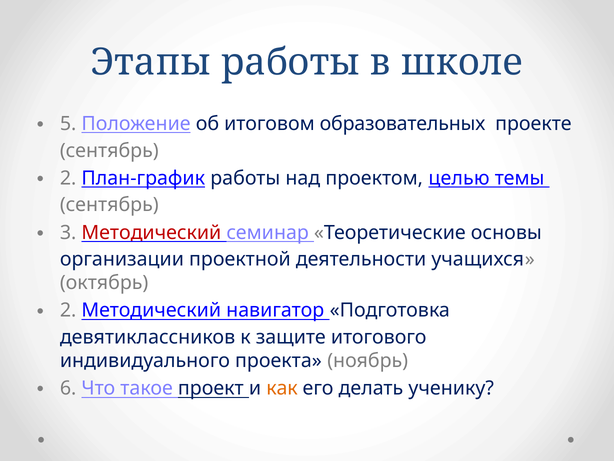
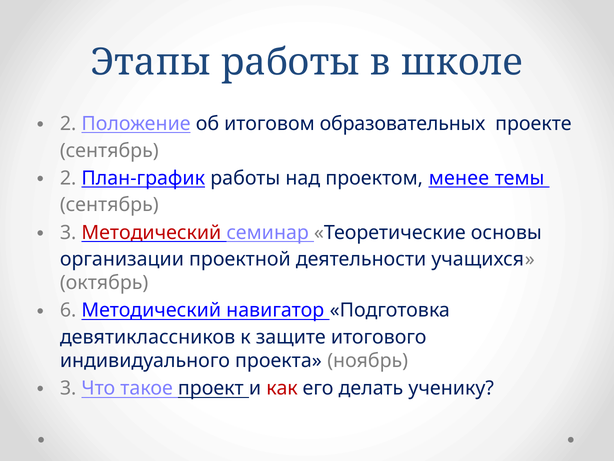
5 at (68, 124): 5 -> 2
целью: целью -> менее
2 at (68, 310): 2 -> 6
6 at (68, 388): 6 -> 3
как colour: orange -> red
